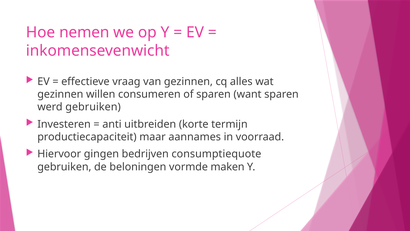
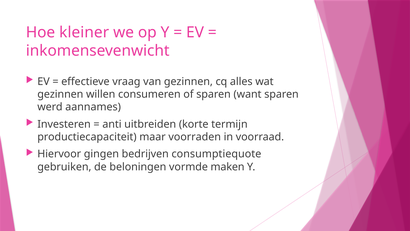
nemen: nemen -> kleiner
werd gebruiken: gebruiken -> aannames
aannames: aannames -> voorraden
